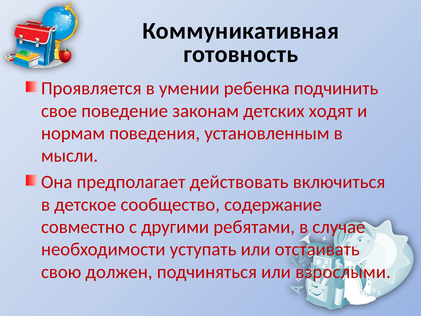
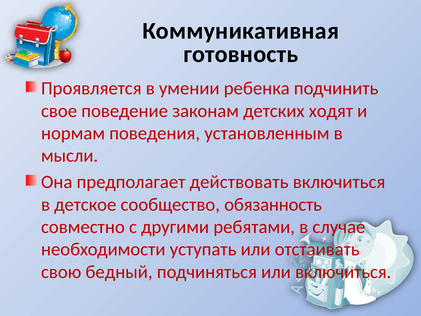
содержание: содержание -> обязанность
должен: должен -> бедный
или взрослыми: взрослыми -> включиться
